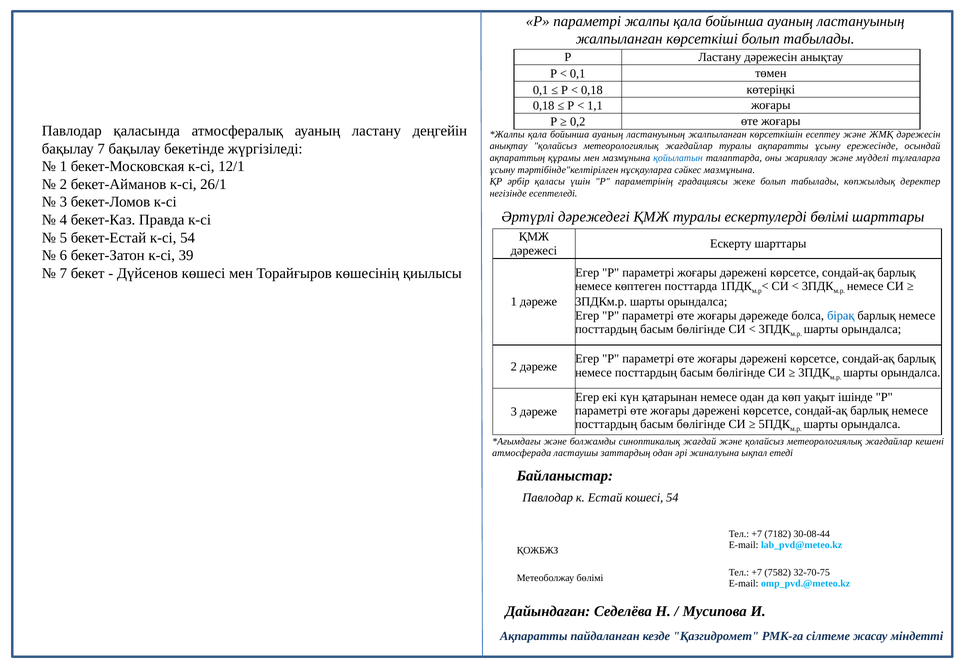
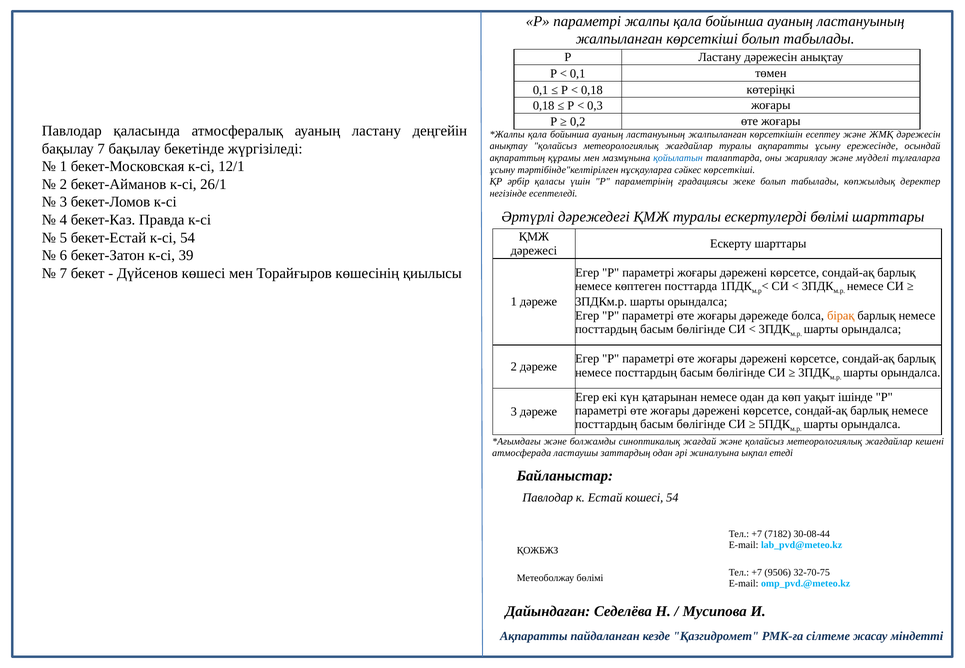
1,1: 1,1 -> 0,3
сәйкес мазмұнына: мазмұнына -> көрсеткіші
бірақ colour: blue -> orange
7582: 7582 -> 9506
